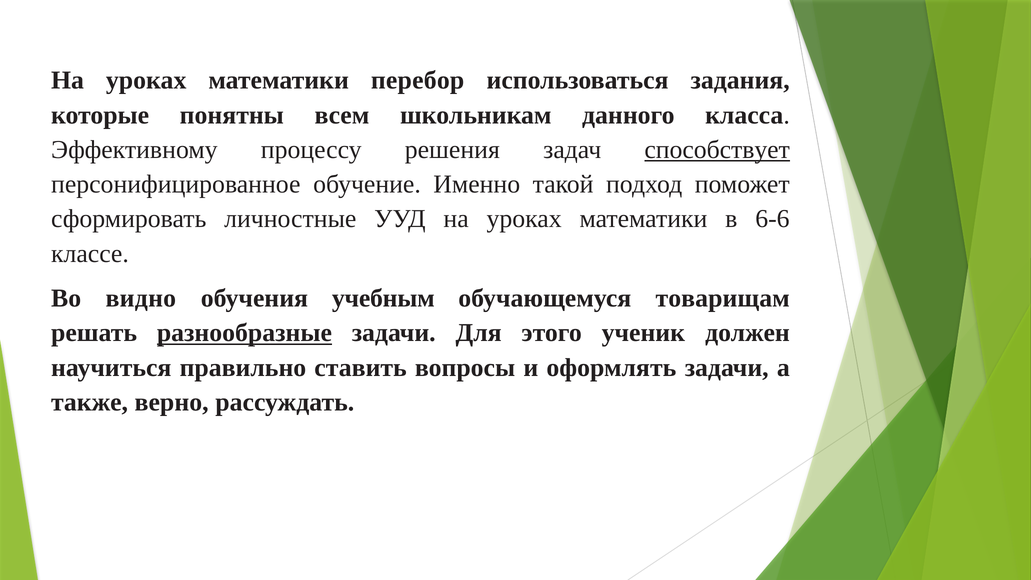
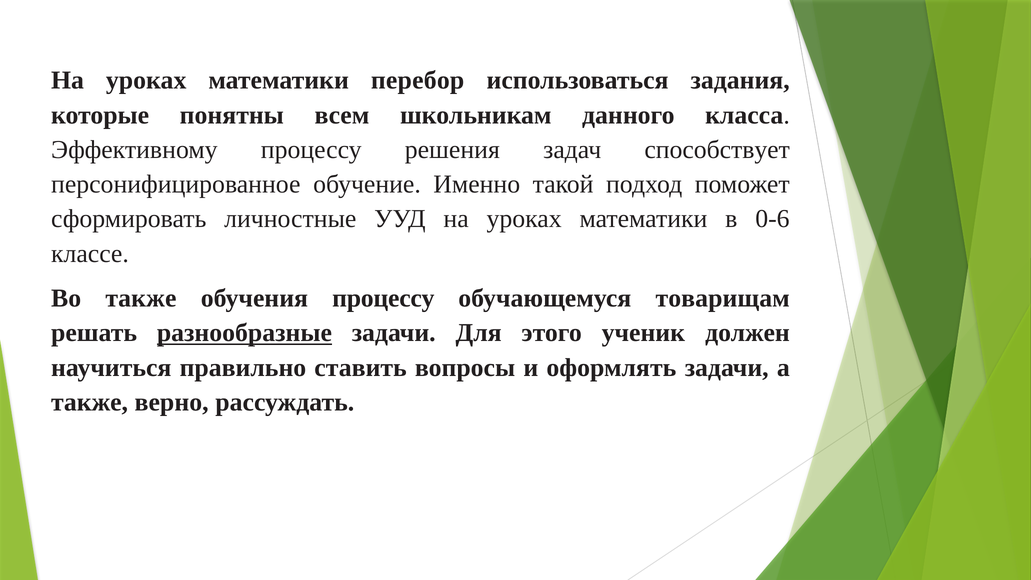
способствует underline: present -> none
6-6: 6-6 -> 0-6
Во видно: видно -> также
обучения учебным: учебным -> процессу
